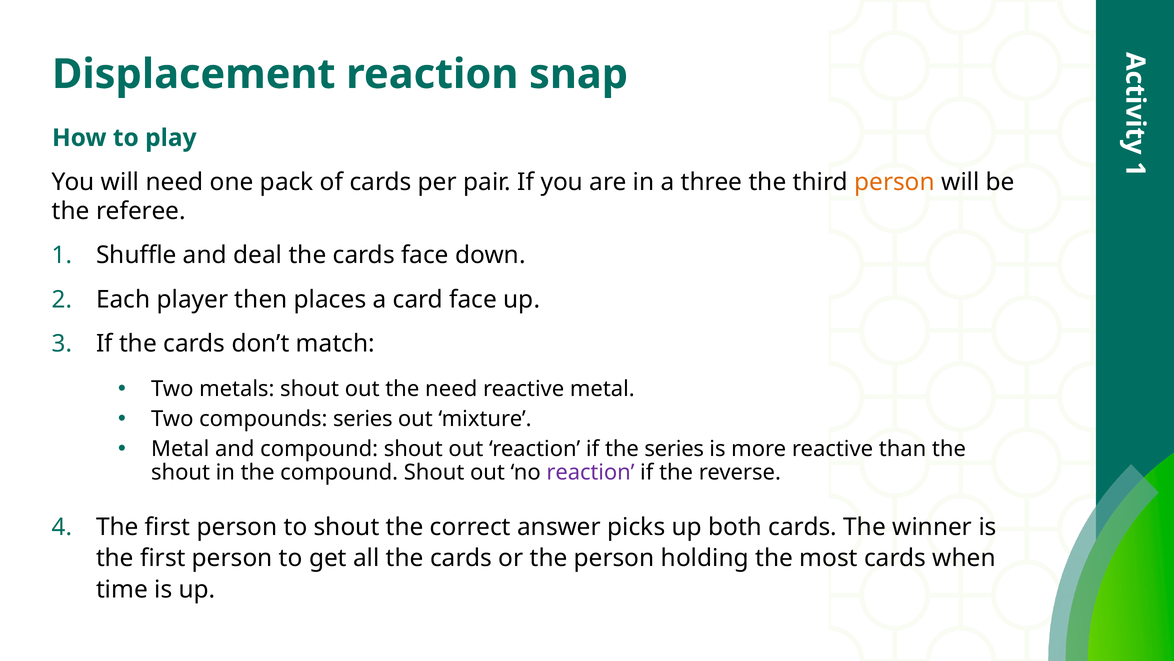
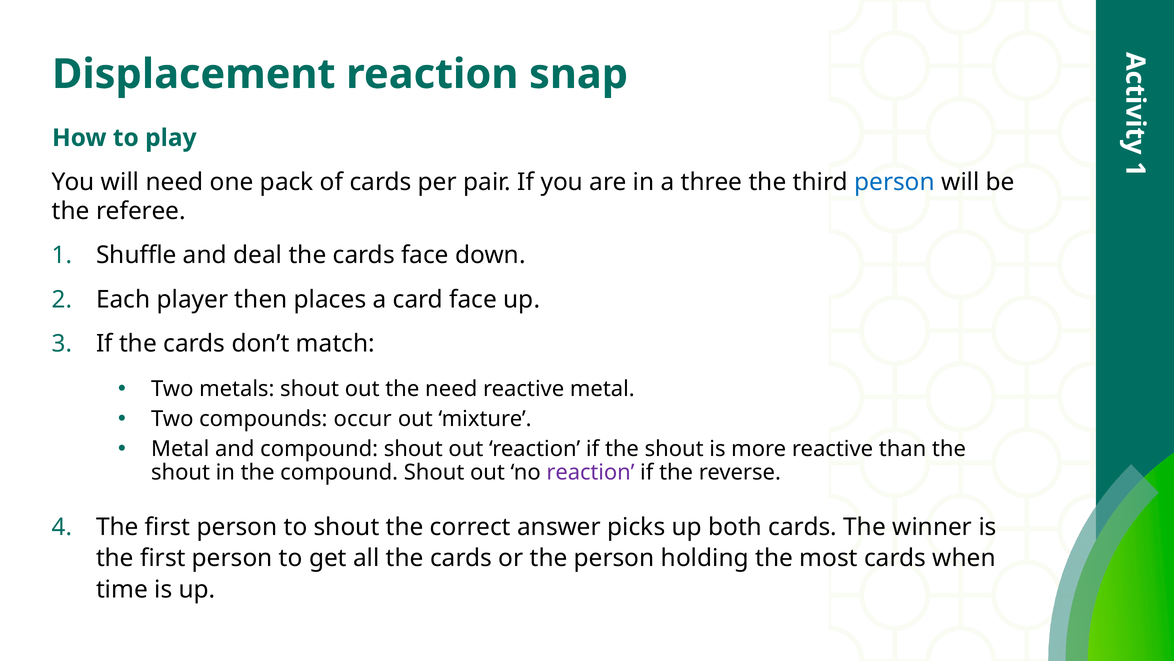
person at (895, 182) colour: orange -> blue
compounds series: series -> occur
if the series: series -> shout
